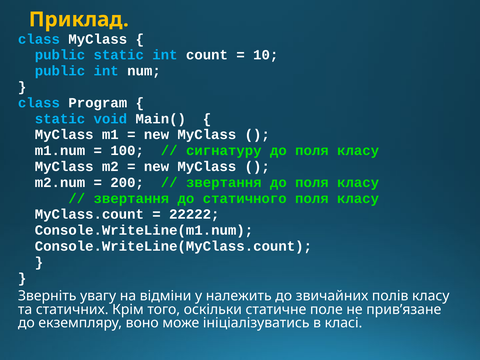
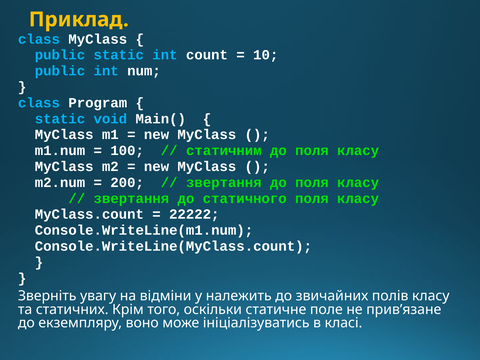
сигнатуру: сигнатуру -> статичним
